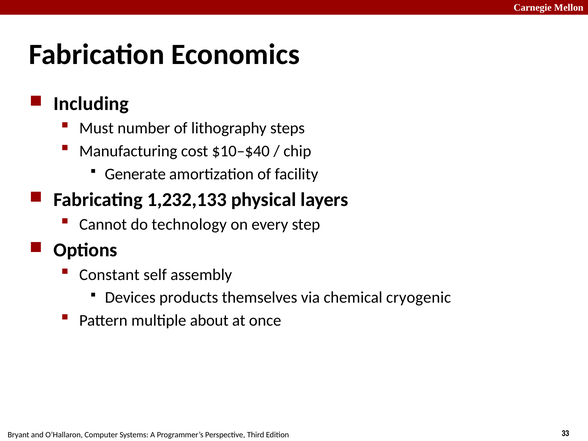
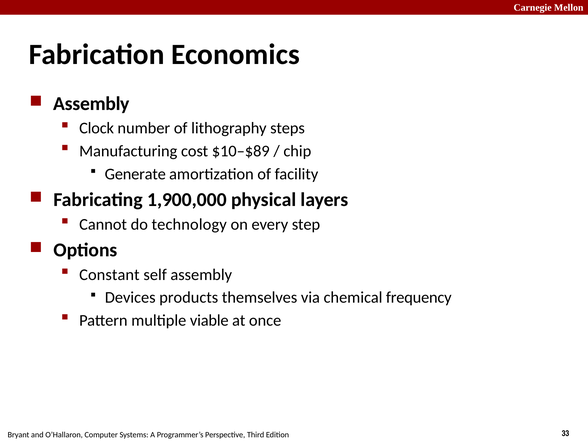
Including at (91, 104): Including -> Assembly
Must: Must -> Clock
$10–$40: $10–$40 -> $10–$89
1,232,133: 1,232,133 -> 1,900,000
cryogenic: cryogenic -> frequency
about: about -> viable
